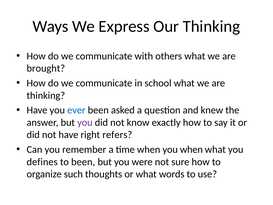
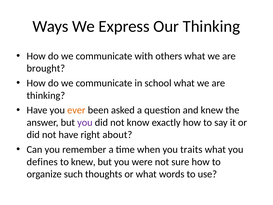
ever colour: blue -> orange
refers: refers -> about
you when: when -> traits
to been: been -> knew
